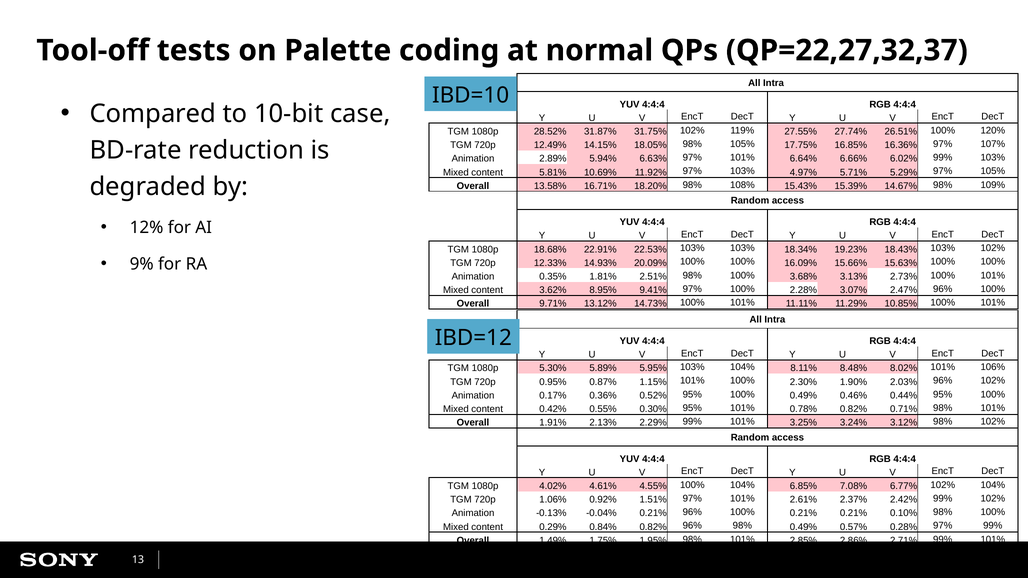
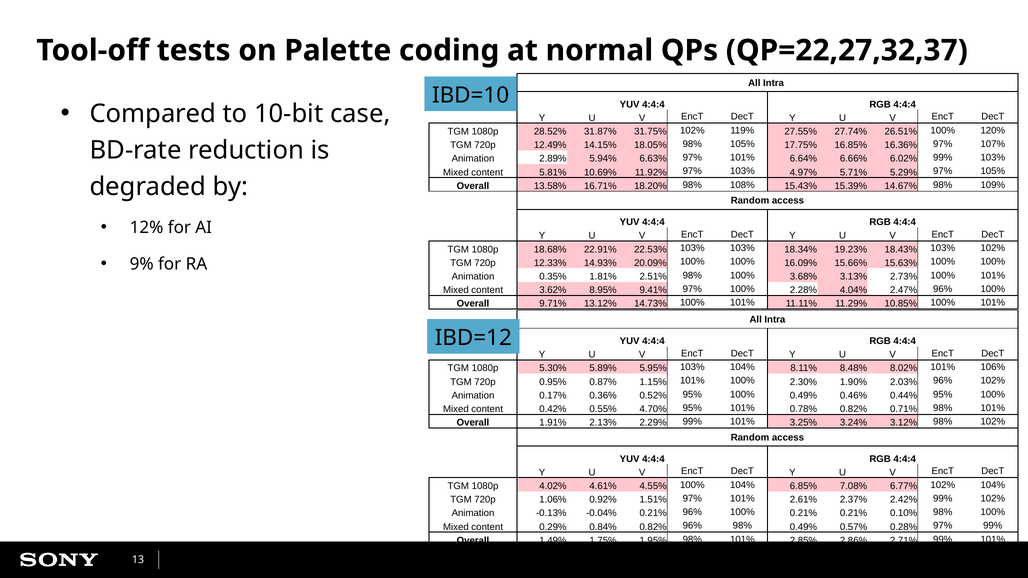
3.07%: 3.07% -> 4.04%
0.30%: 0.30% -> 4.70%
